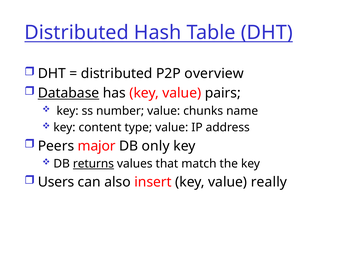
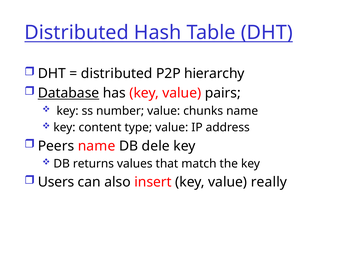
overview: overview -> hierarchy
Peers major: major -> name
only: only -> dele
returns underline: present -> none
